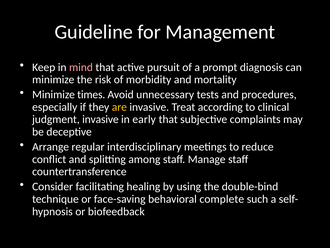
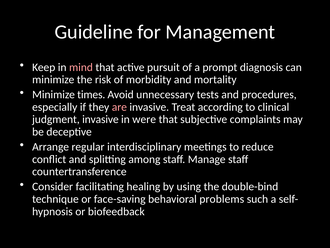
are colour: yellow -> pink
early: early -> were
complete: complete -> problems
